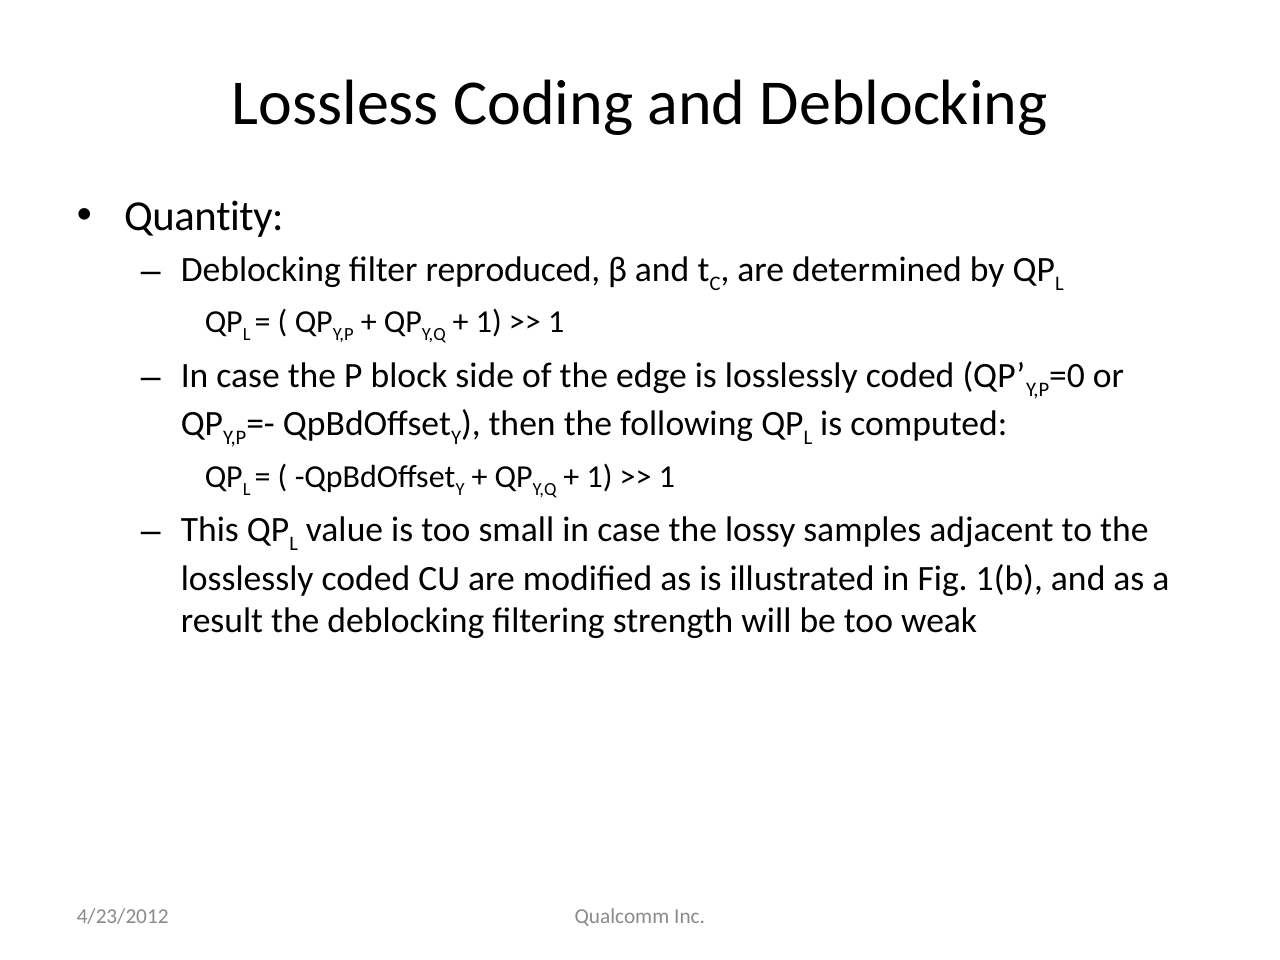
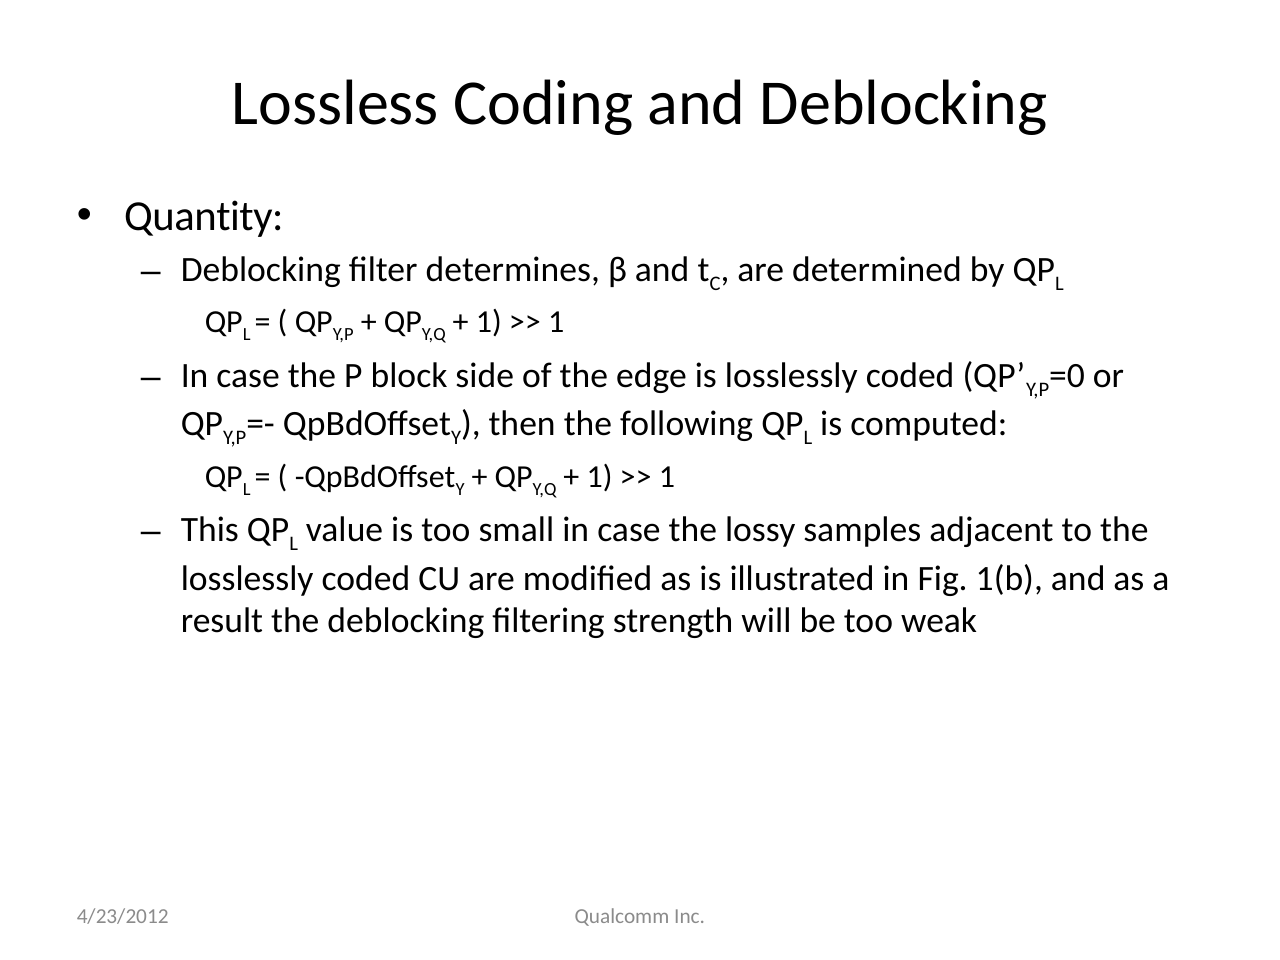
reproduced: reproduced -> determines
